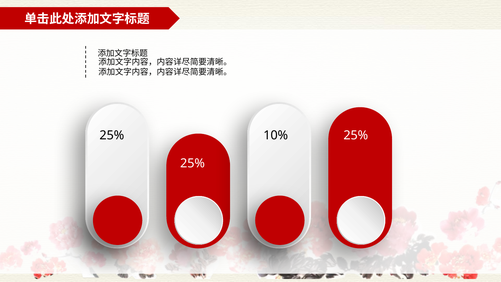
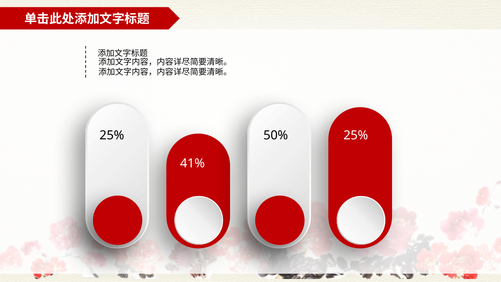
10%: 10% -> 50%
25% at (192, 163): 25% -> 41%
